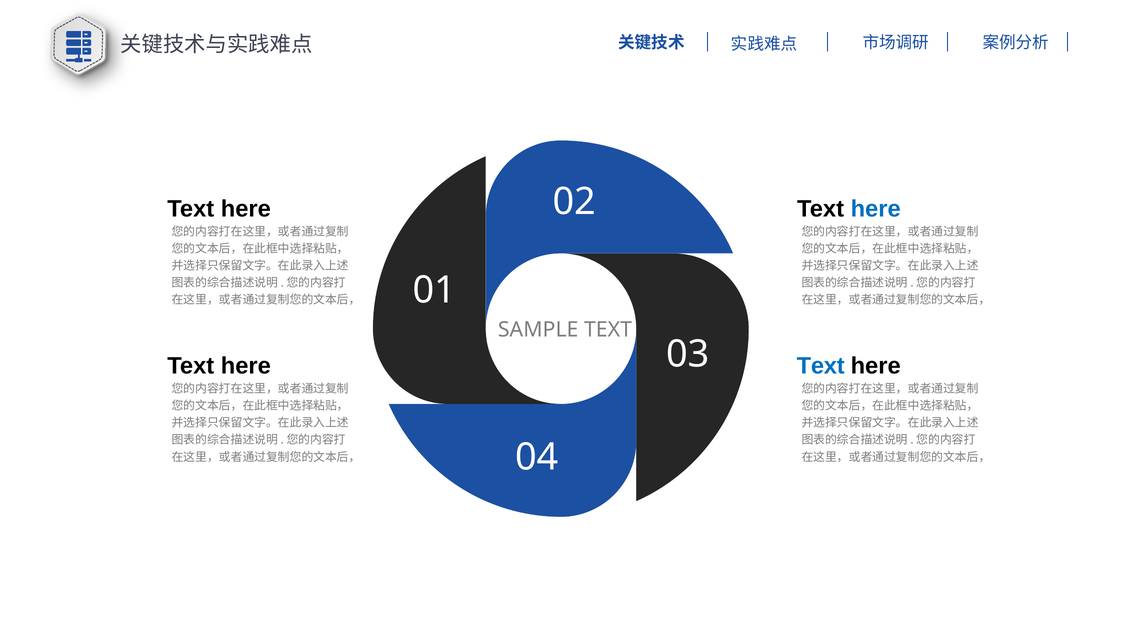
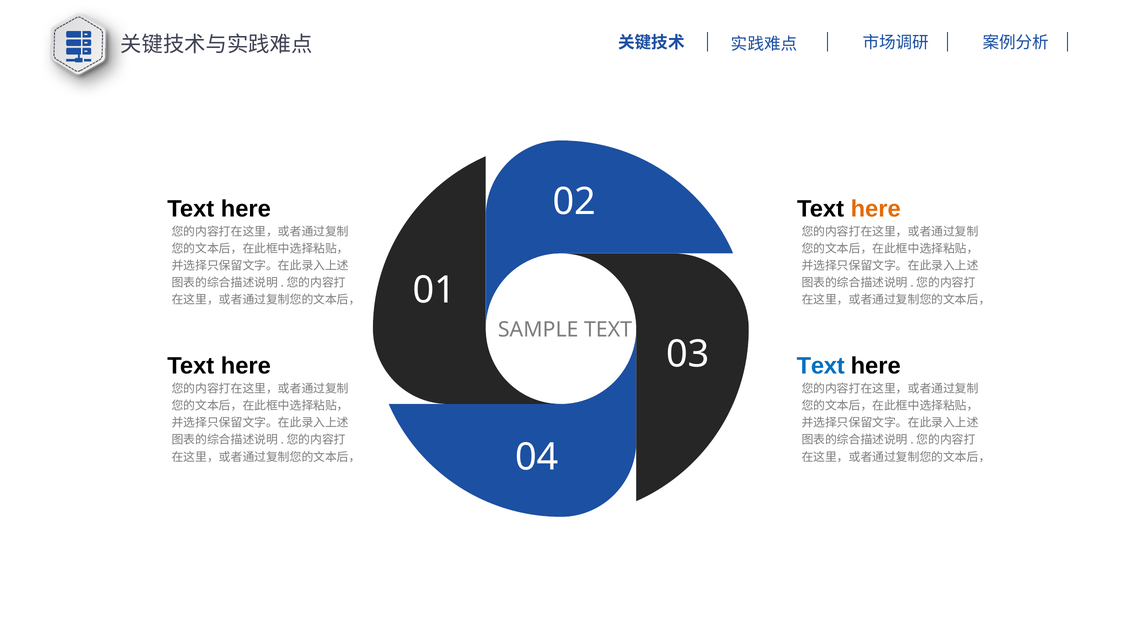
here at (876, 209) colour: blue -> orange
